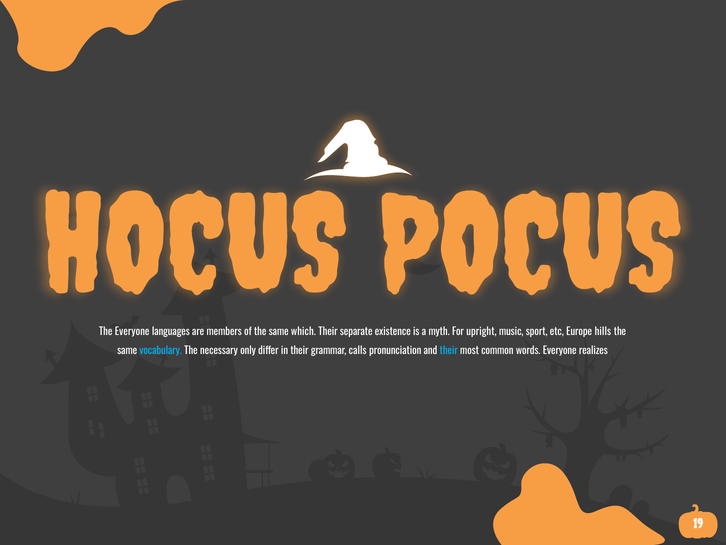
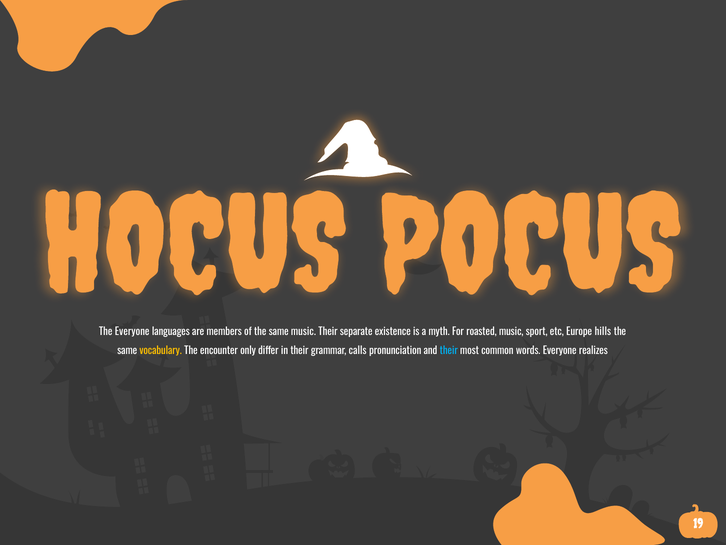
same which: which -> music
upright: upright -> roasted
vocabulary colour: light blue -> yellow
necessary: necessary -> encounter
